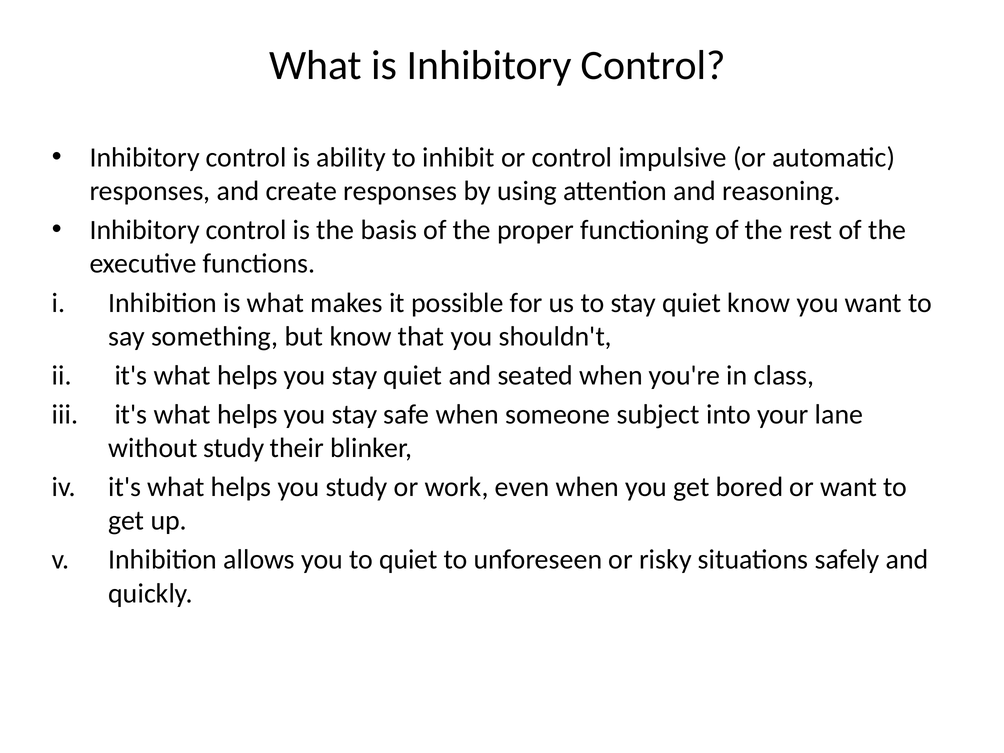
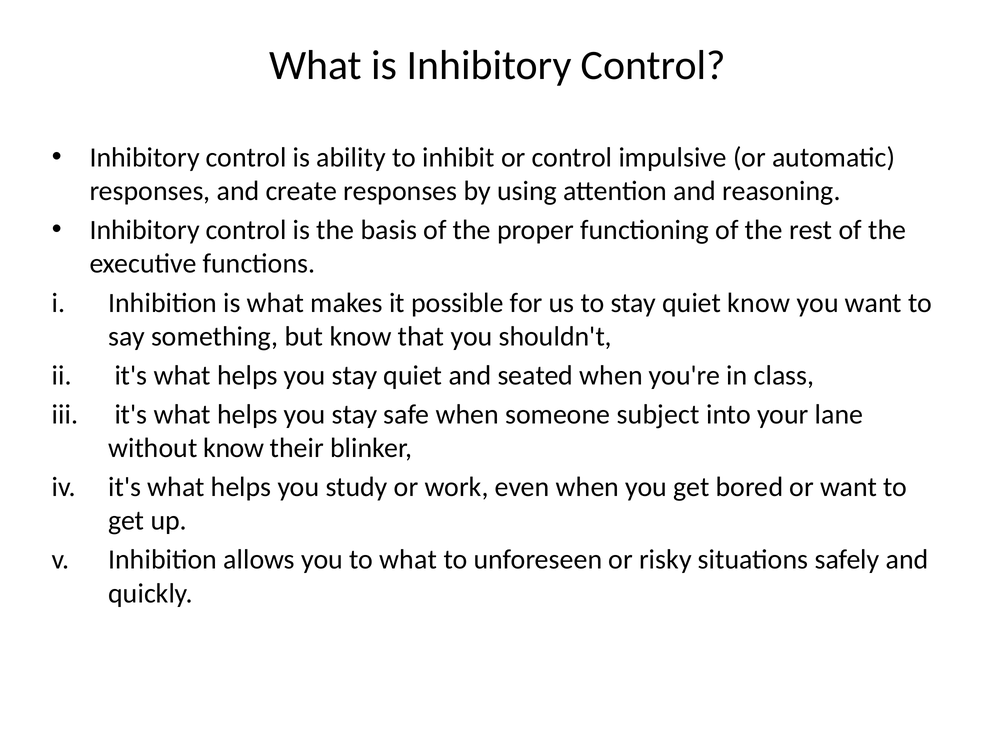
without study: study -> know
to quiet: quiet -> what
